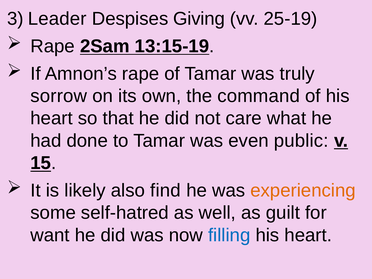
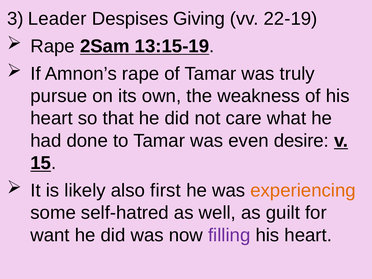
25-19: 25-19 -> 22-19
sorrow: sorrow -> pursue
command: command -> weakness
public: public -> desire
find: find -> first
filling colour: blue -> purple
